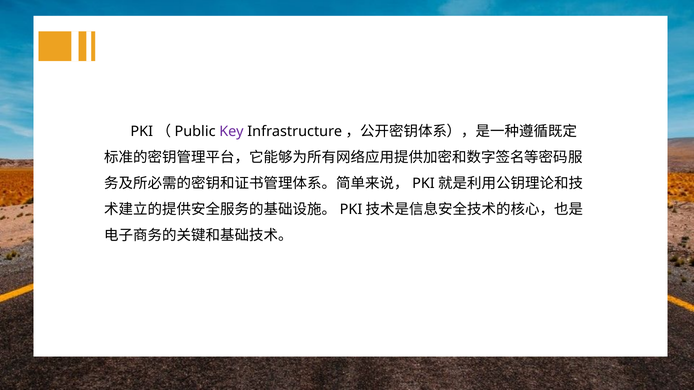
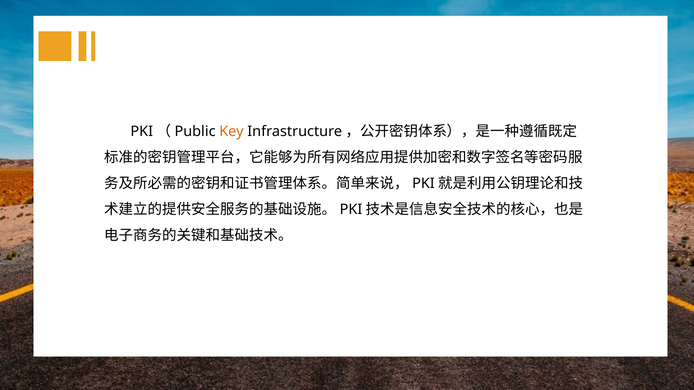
Key colour: purple -> orange
